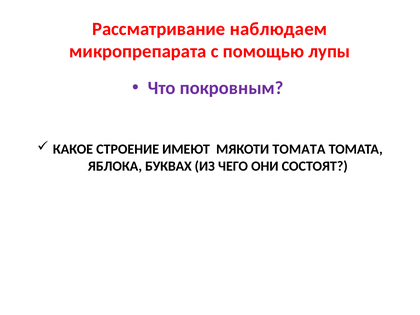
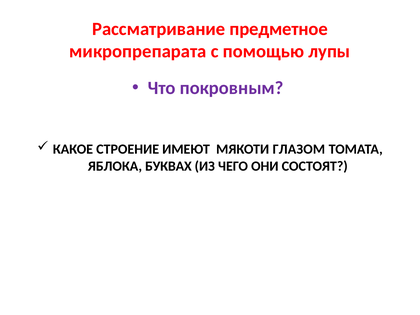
наблюдаем: наблюдаем -> предметное
МЯКОТИ ТОМАТА: ТОМАТА -> ГЛАЗОМ
